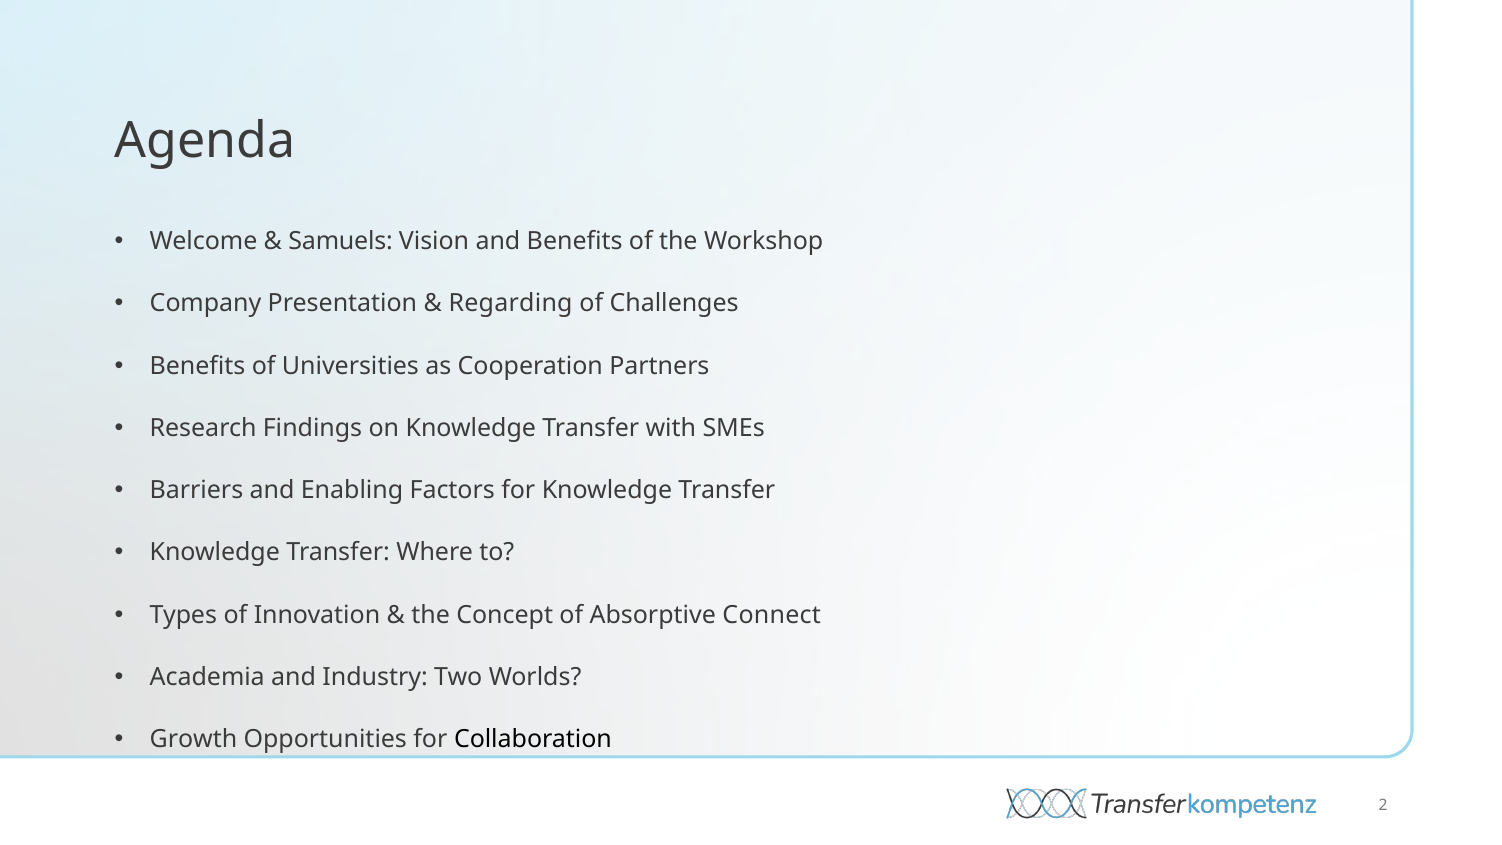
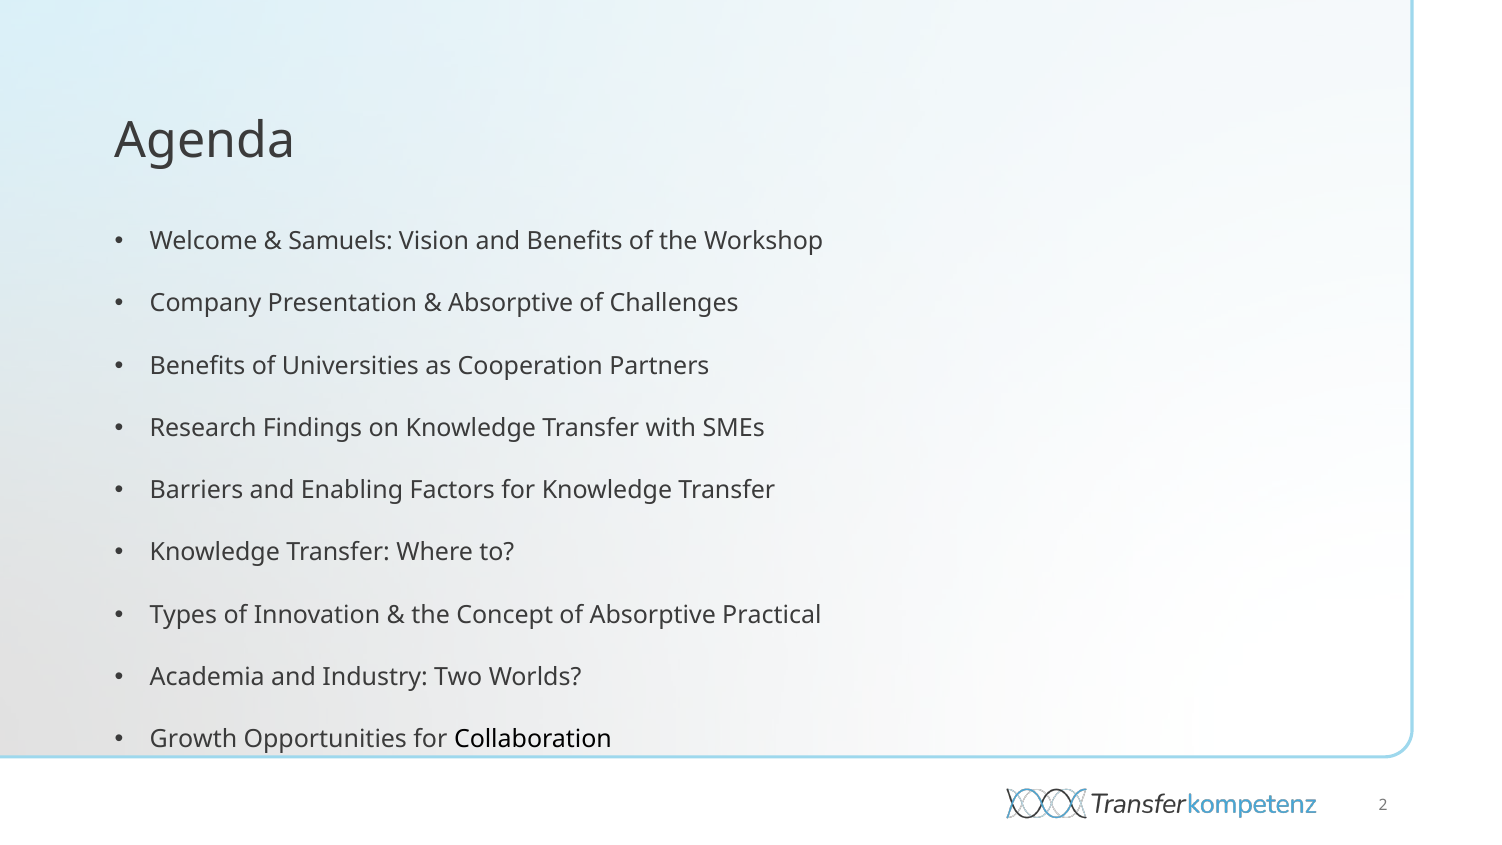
Regarding at (511, 304): Regarding -> Absorptive
Connect: Connect -> Practical
